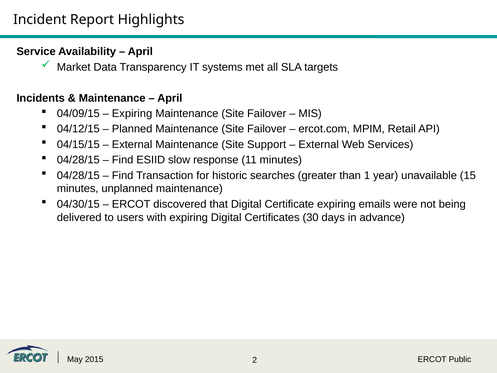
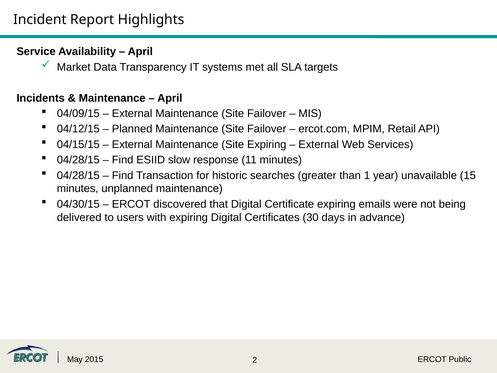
Expiring at (132, 113): Expiring -> External
Site Support: Support -> Expiring
